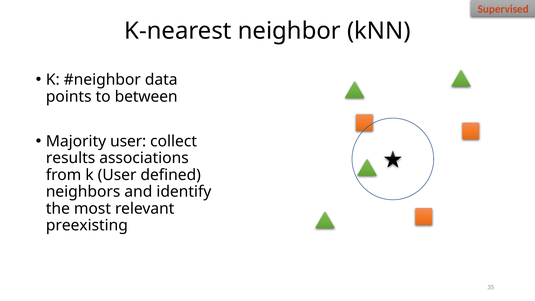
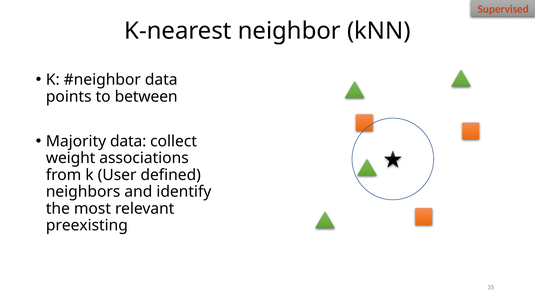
Majority user: user -> data
results: results -> weight
